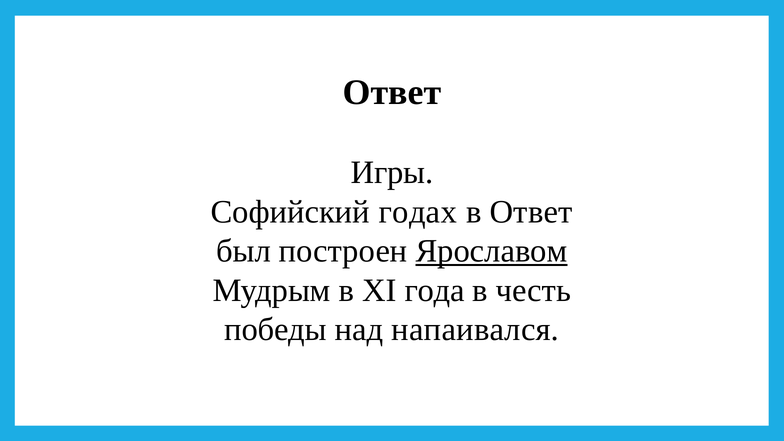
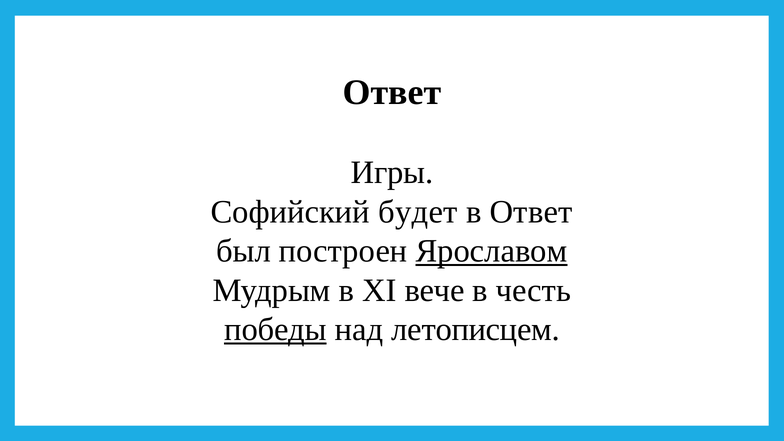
годах: годах -> будет
года: года -> вече
победы underline: none -> present
напаивался: напаивался -> летописцем
